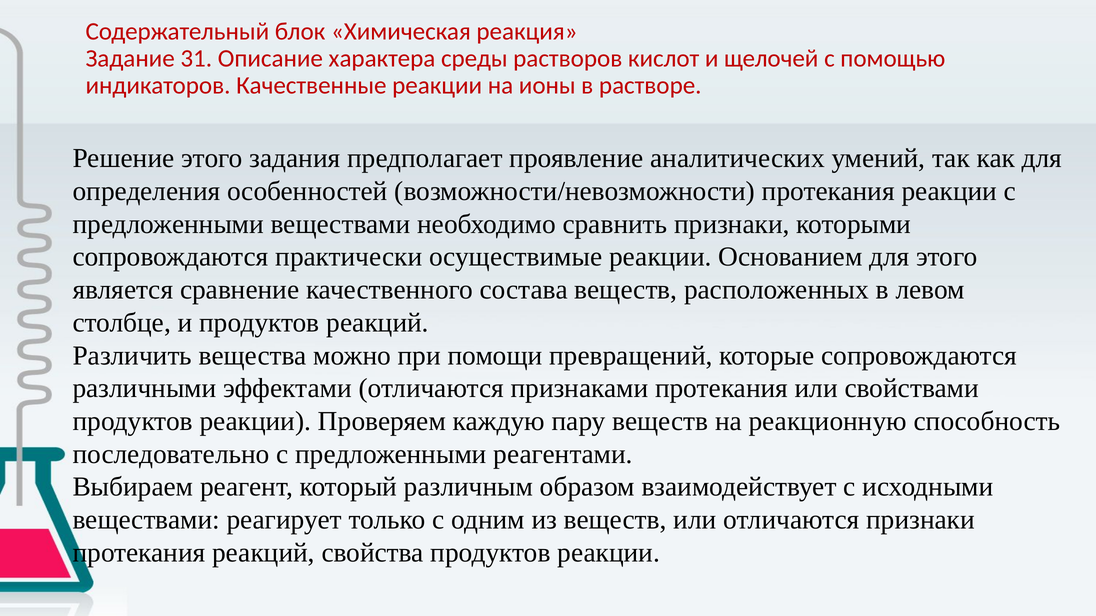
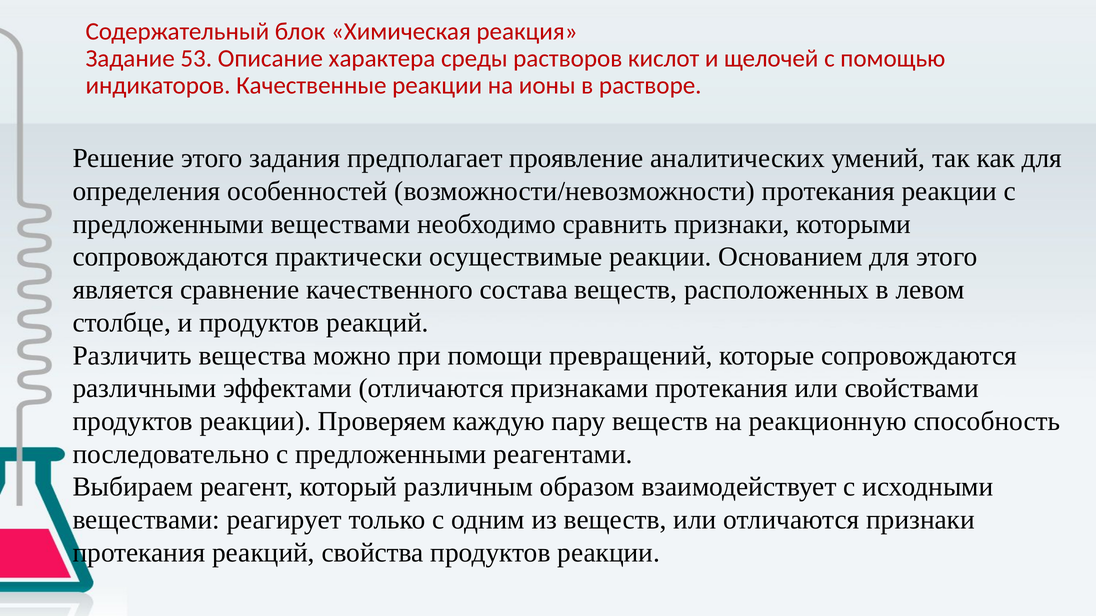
31: 31 -> 53
